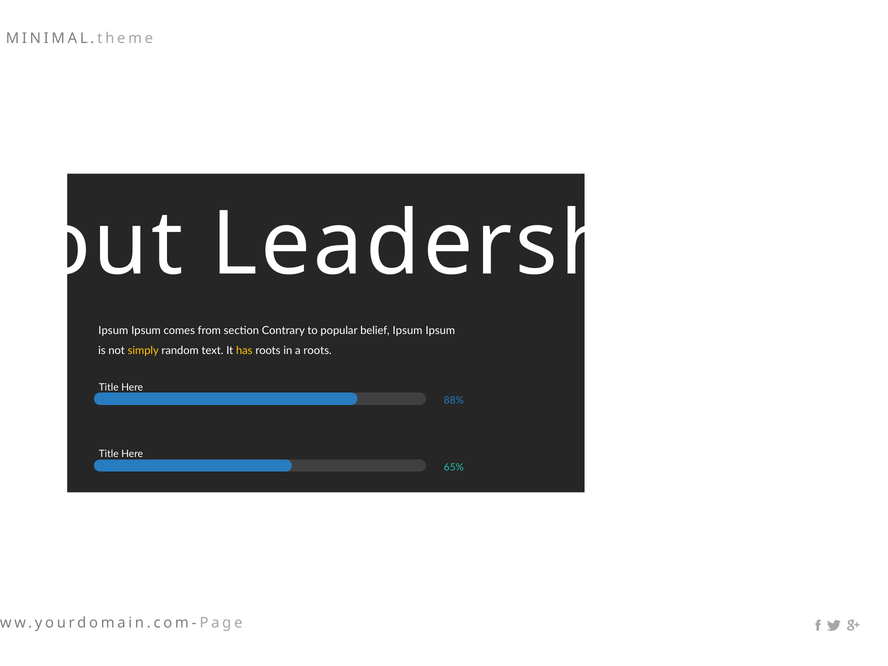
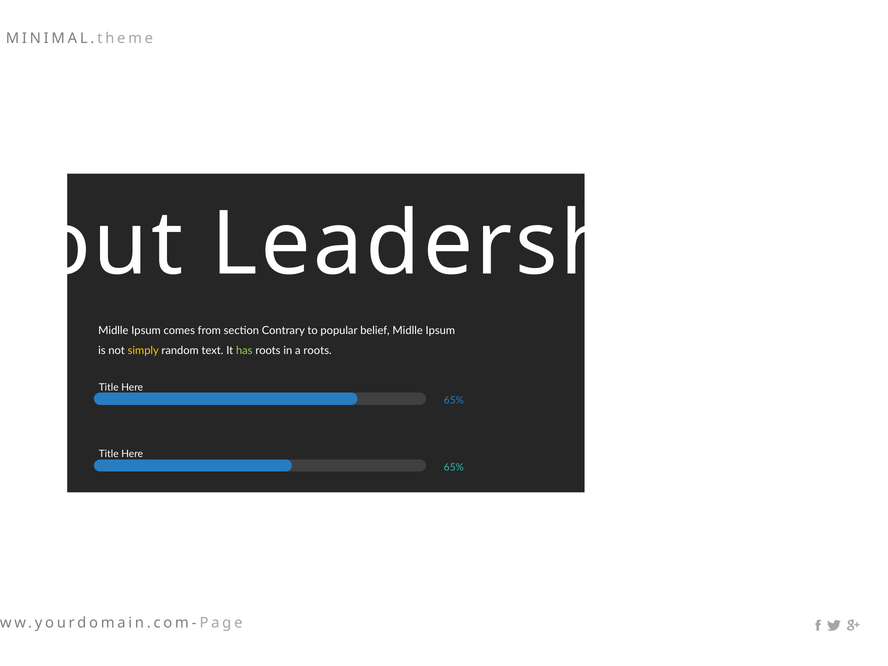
Ipsum at (113, 331): Ipsum -> Midlle
belief Ipsum: Ipsum -> Midlle
has colour: yellow -> light green
88% at (454, 400): 88% -> 65%
